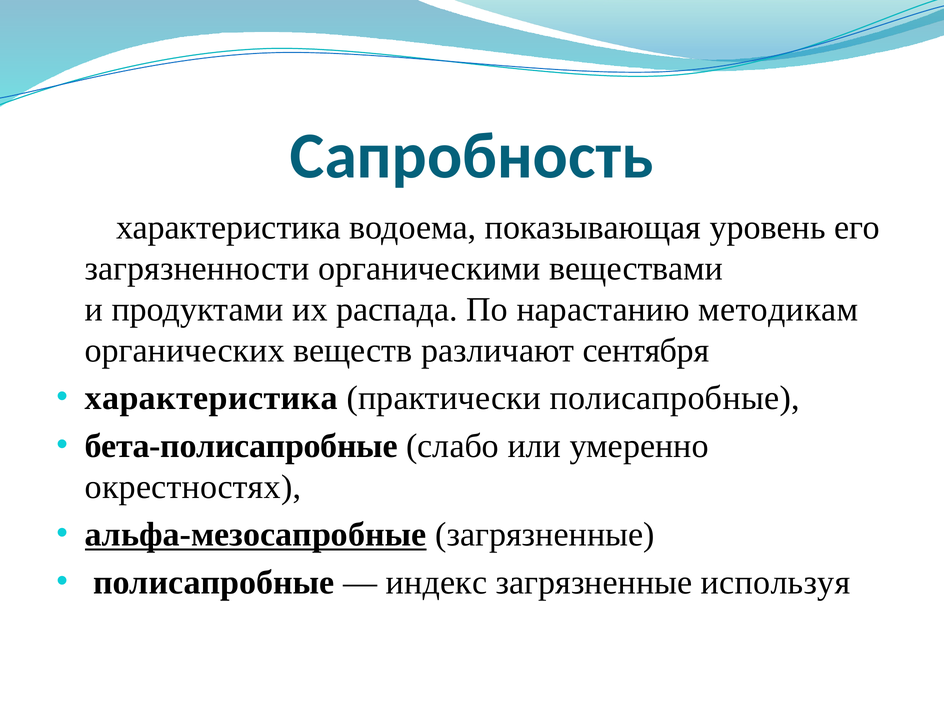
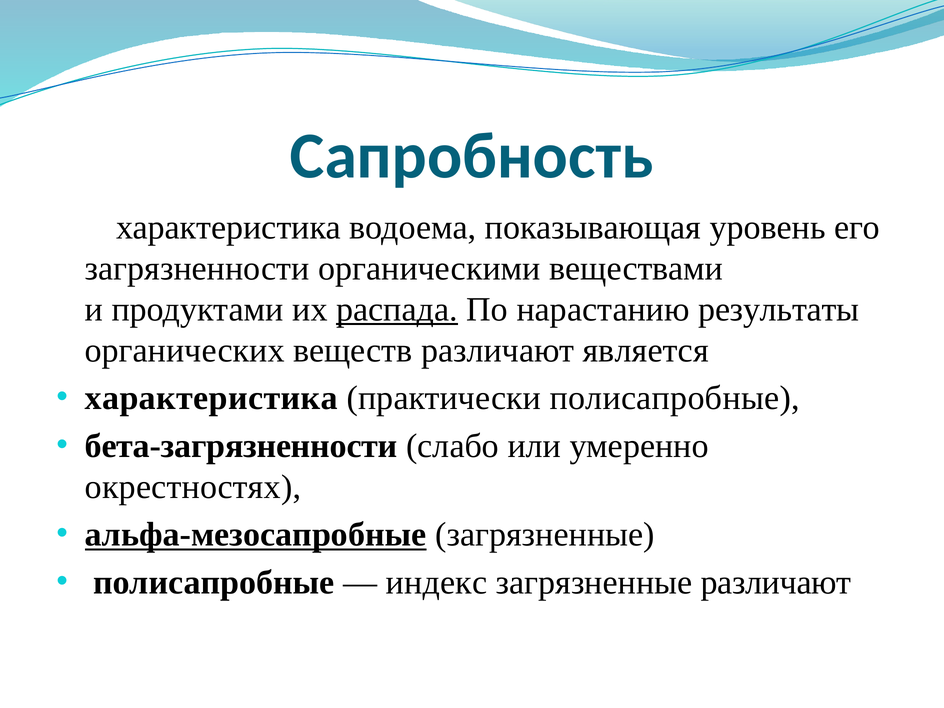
распада underline: none -> present
методикам: методикам -> результаты
сентября: сентября -> является
бета-полисапробные: бета-полисапробные -> бета-загрязненности
загрязненные используя: используя -> различают
